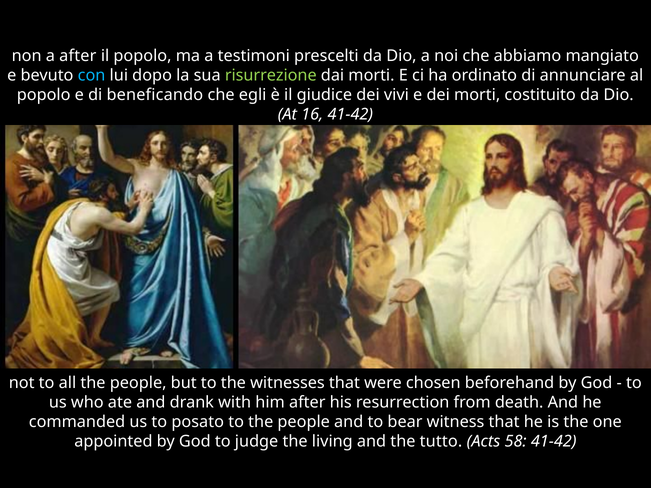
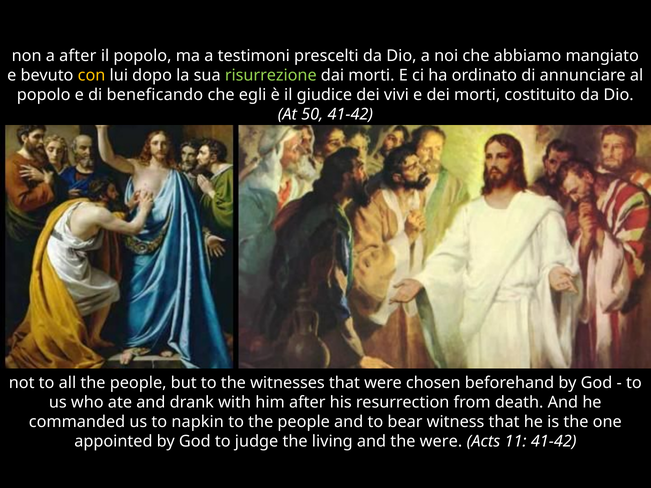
con colour: light blue -> yellow
16: 16 -> 50
posato: posato -> napkin
the tutto: tutto -> were
58: 58 -> 11
